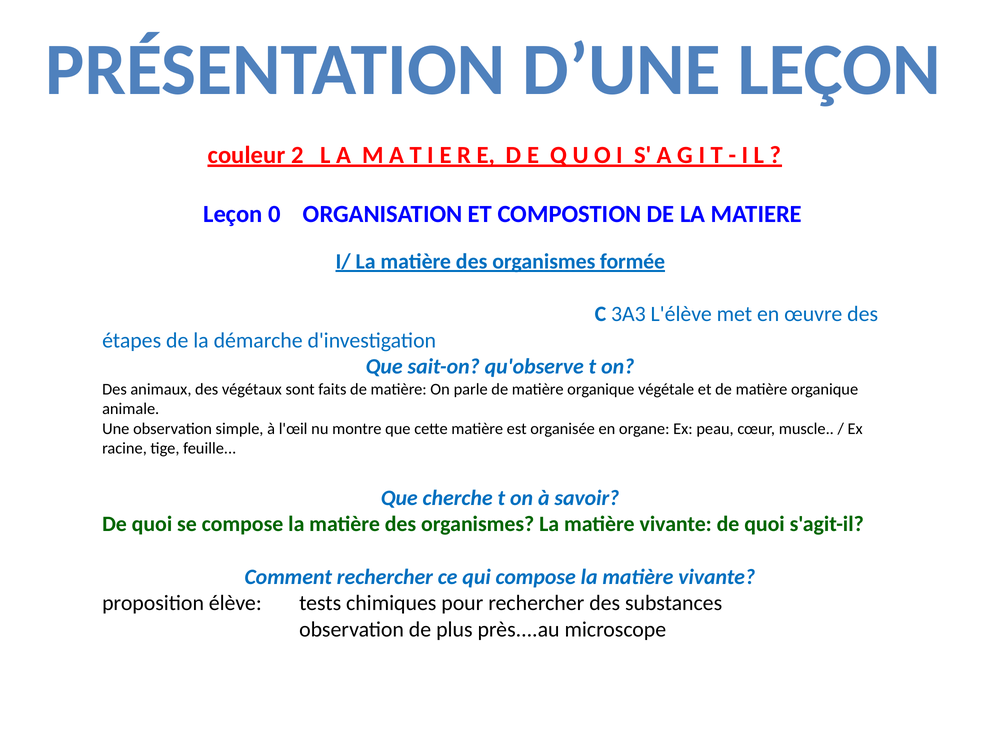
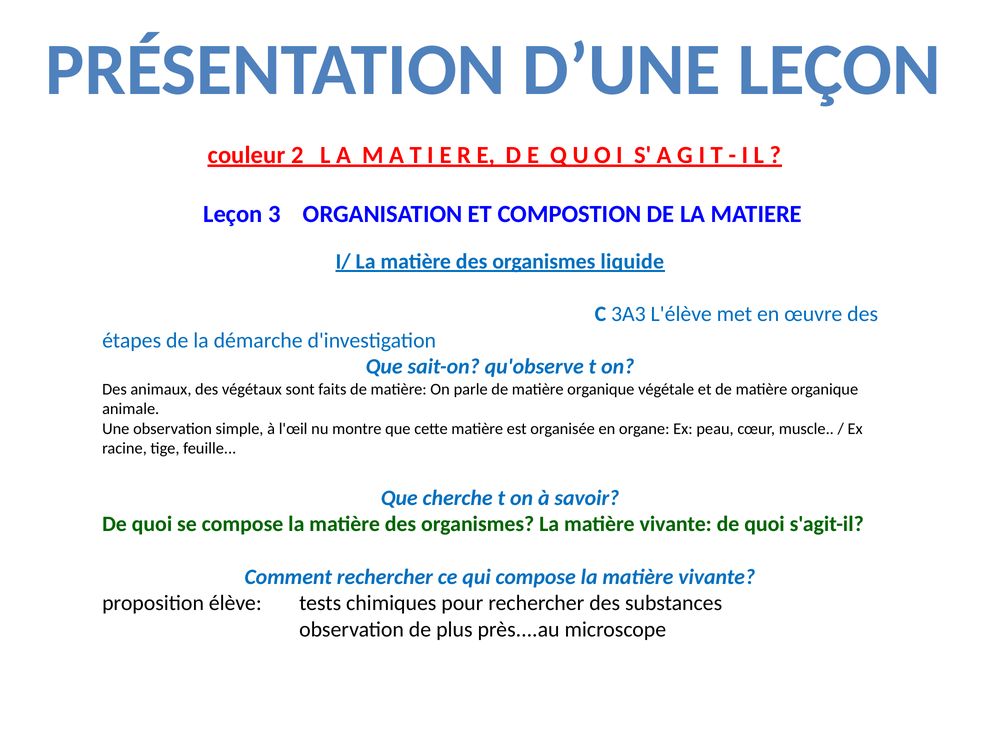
0: 0 -> 3
formée: formée -> liquide
